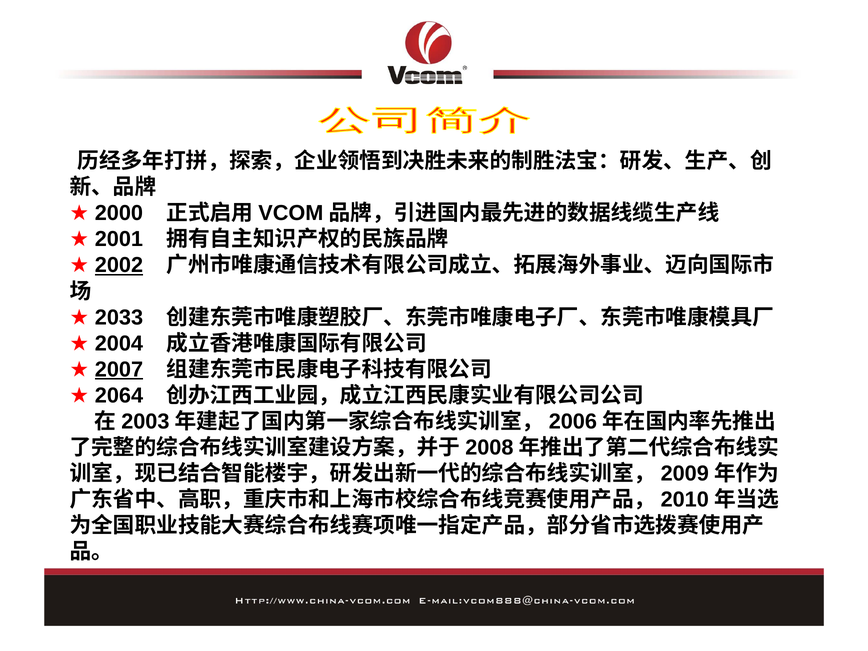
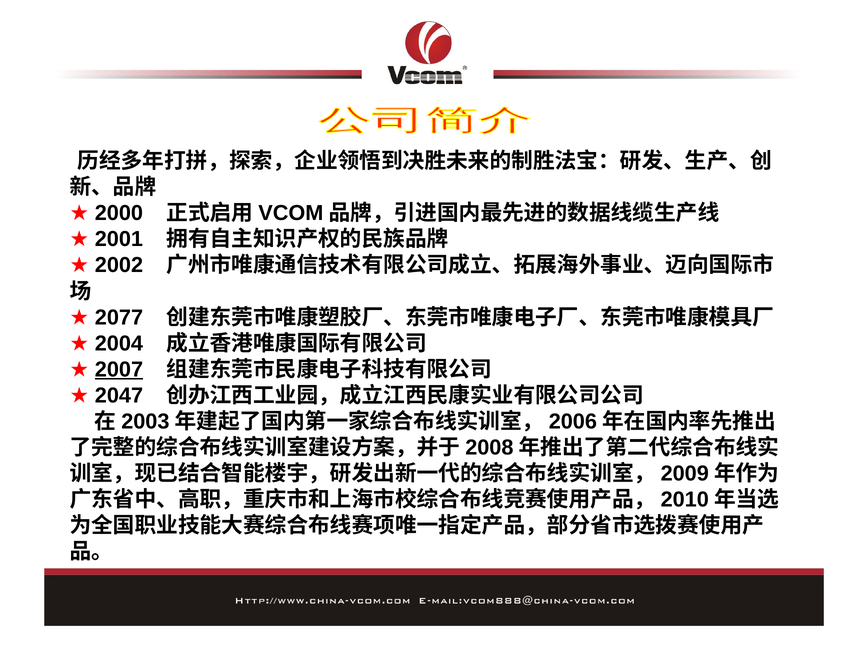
2002 underline: present -> none
2033: 2033 -> 2077
2064: 2064 -> 2047
